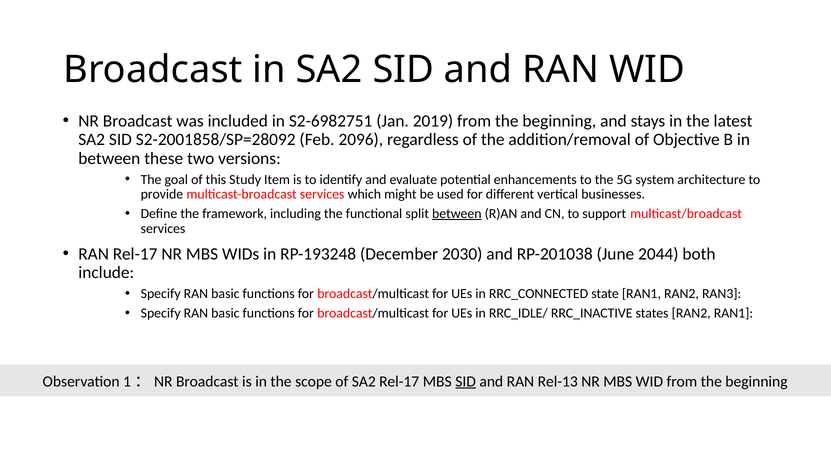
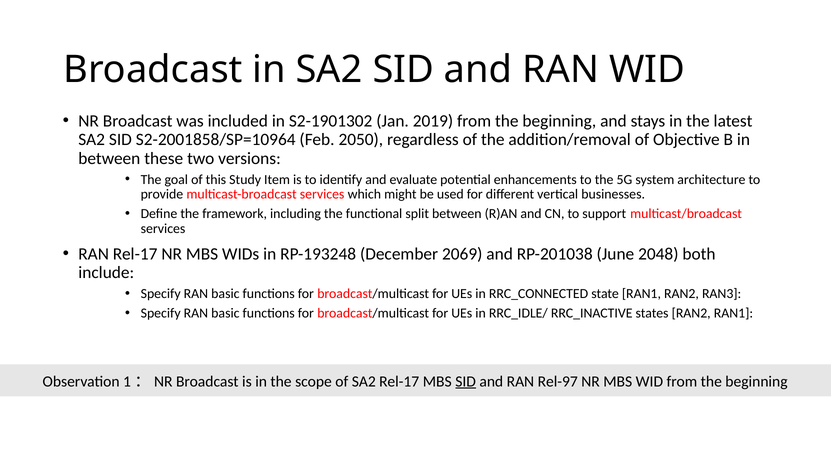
S2-6982751: S2-6982751 -> S2-1901302
S2-2001858/SP=28092: S2-2001858/SP=28092 -> S2-2001858/SP=10964
2096: 2096 -> 2050
between at (457, 214) underline: present -> none
2030: 2030 -> 2069
2044: 2044 -> 2048
Rel-13: Rel-13 -> Rel-97
